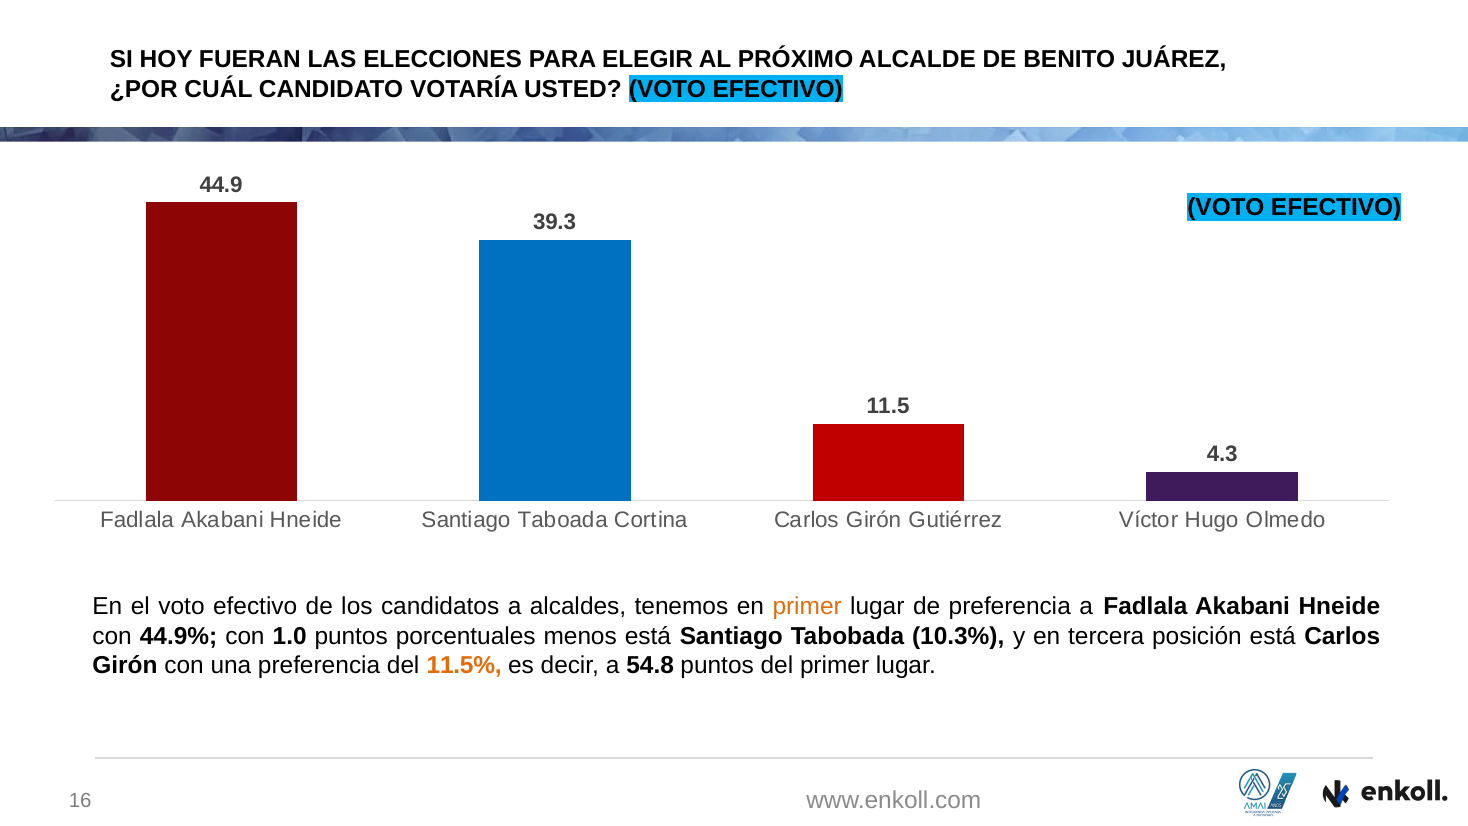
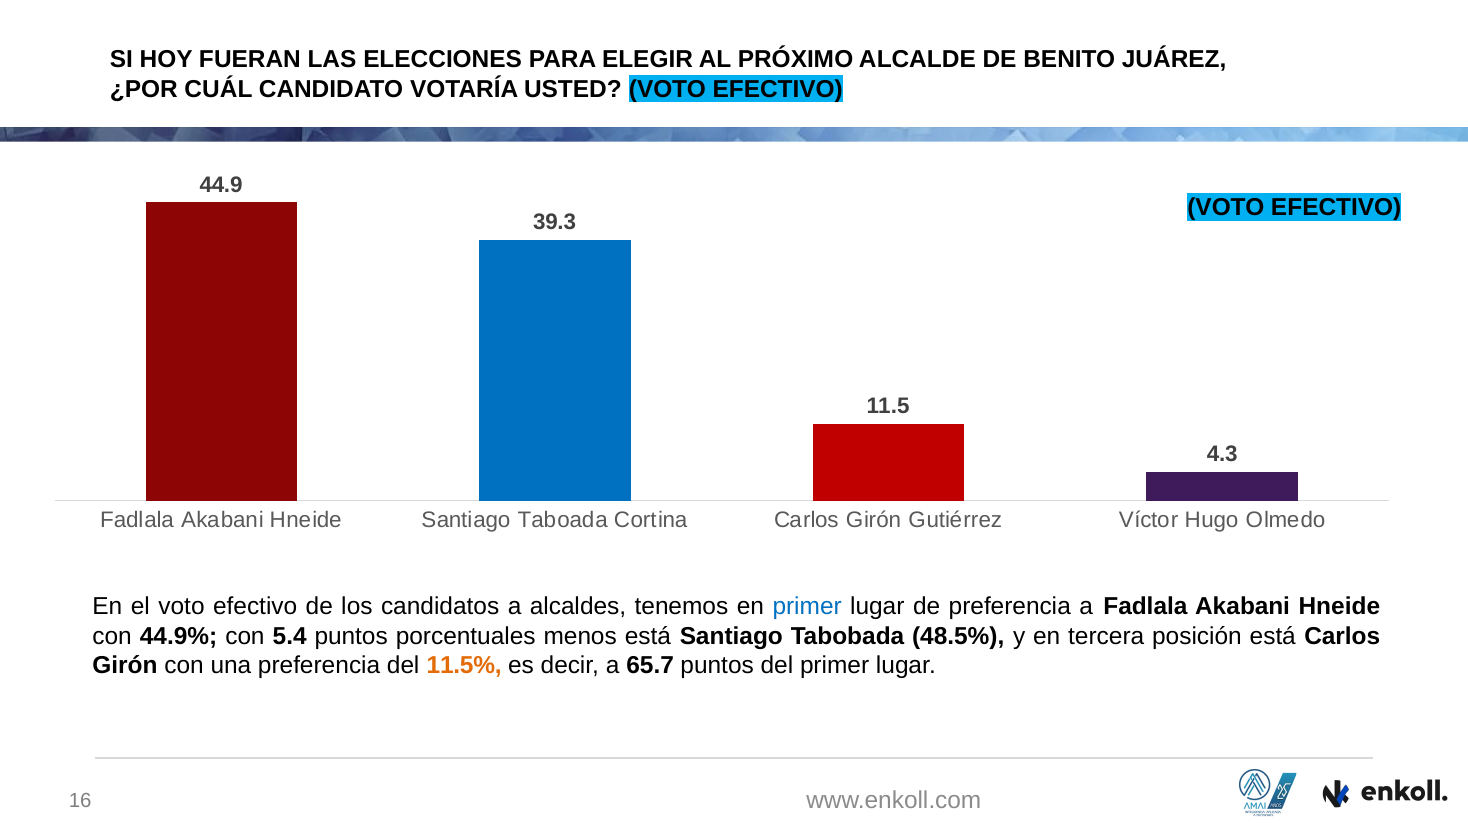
primer at (807, 607) colour: orange -> blue
1.0: 1.0 -> 5.4
10.3%: 10.3% -> 48.5%
54.8: 54.8 -> 65.7
